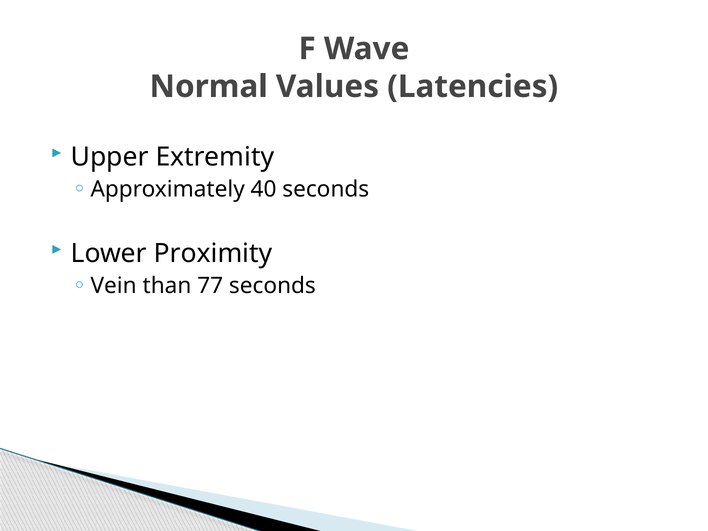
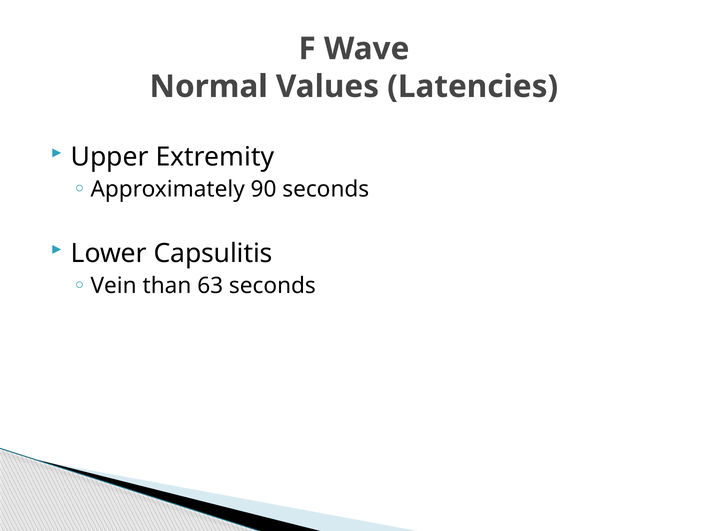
40: 40 -> 90
Proximity: Proximity -> Capsulitis
77: 77 -> 63
